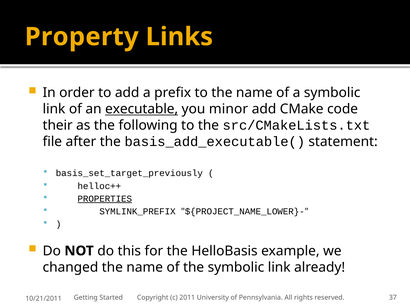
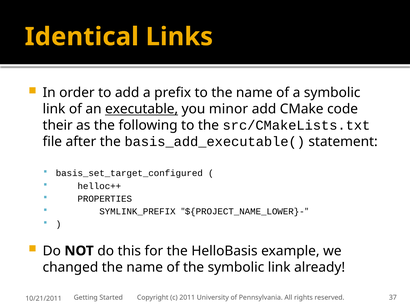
Property: Property -> Identical
basis_set_target_previously: basis_set_target_previously -> basis_set_target_configured
PROPERTIES underline: present -> none
